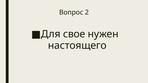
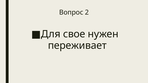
настоящего: настоящего -> переживает
